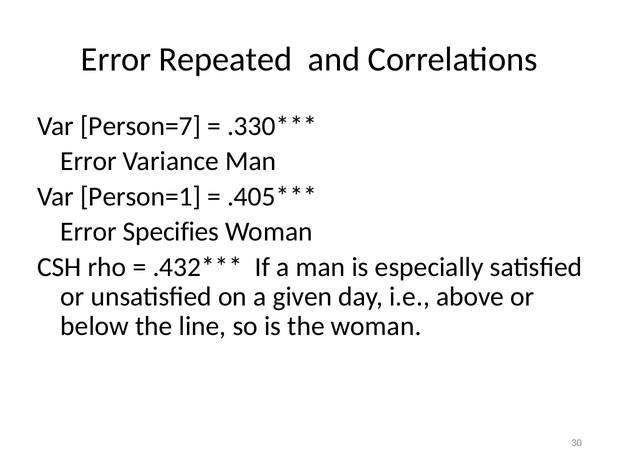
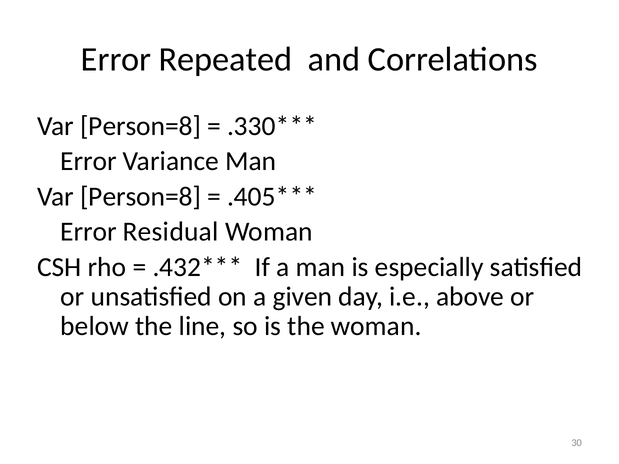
Person=7 at (141, 126): Person=7 -> Person=8
Person=1 at (141, 197): Person=1 -> Person=8
Specifies: Specifies -> Residual
